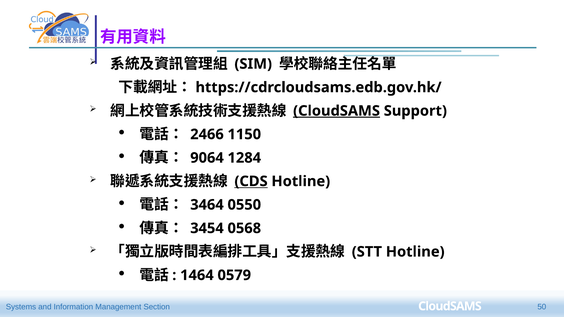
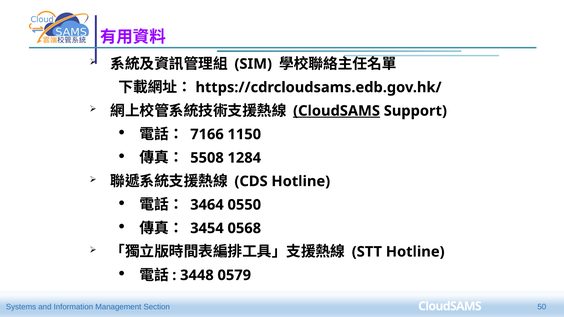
2466: 2466 -> 7166
9064: 9064 -> 5508
CDS underline: present -> none
1464: 1464 -> 3448
